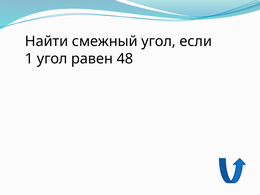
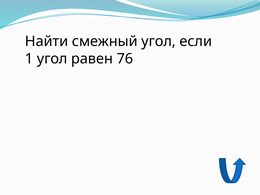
48: 48 -> 76
